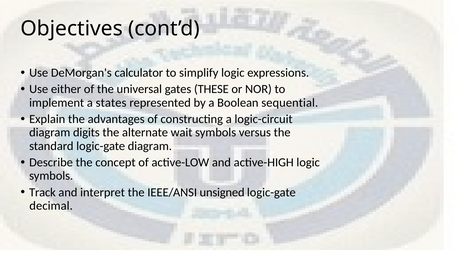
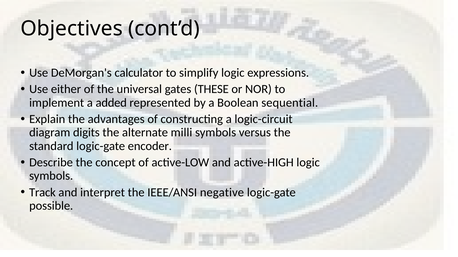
states: states -> added
wait: wait -> milli
logic-gate diagram: diagram -> encoder
unsigned: unsigned -> negative
decimal: decimal -> possible
